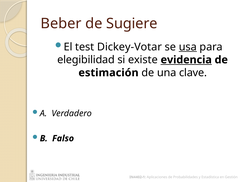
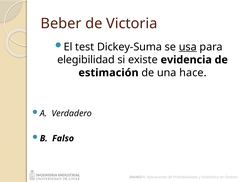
Sugiere: Sugiere -> Victoria
Dickey-Votar: Dickey-Votar -> Dickey-Suma
evidencia underline: present -> none
clave: clave -> hace
